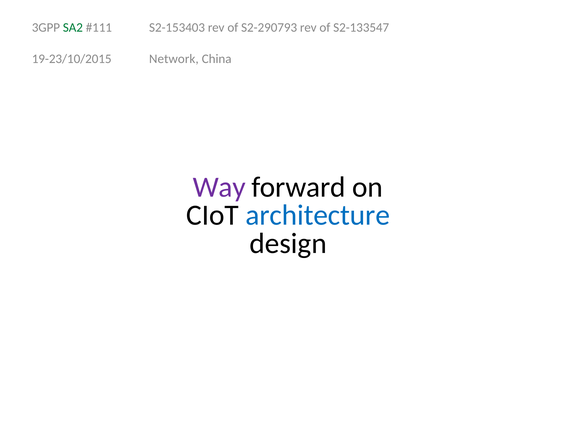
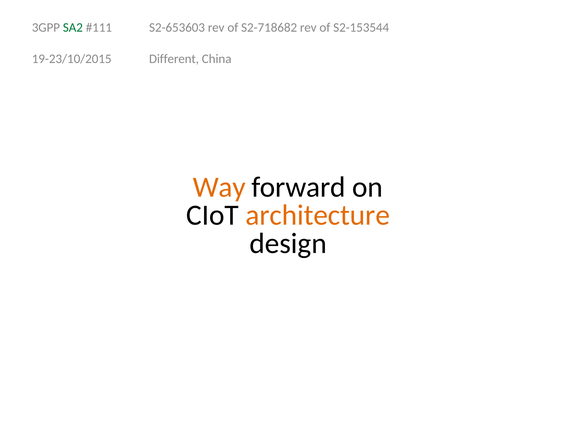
S2-153403: S2-153403 -> S2-653603
S2-290793: S2-290793 -> S2-718682
S2-133547: S2-133547 -> S2-153544
Network: Network -> Different
Way colour: purple -> orange
architecture colour: blue -> orange
